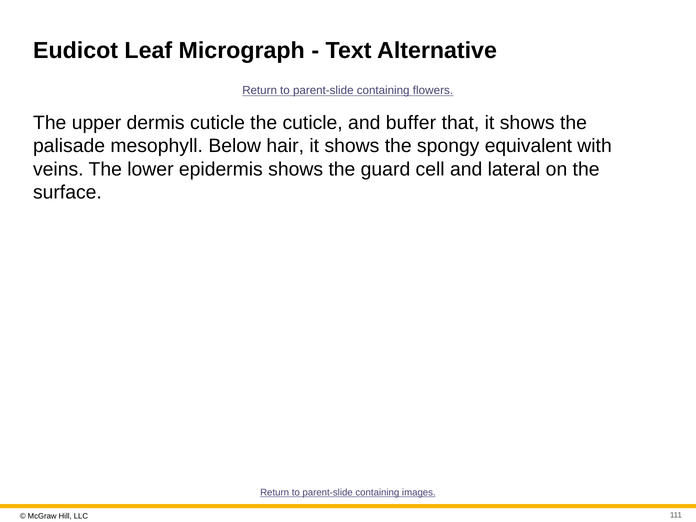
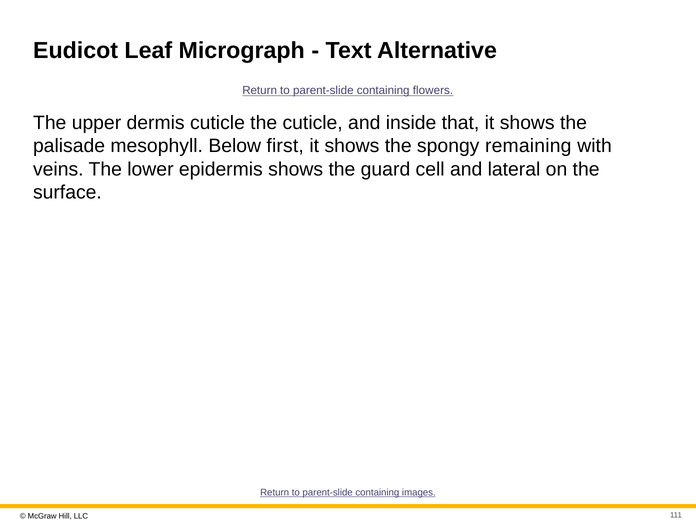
buffer: buffer -> inside
hair: hair -> first
equivalent: equivalent -> remaining
